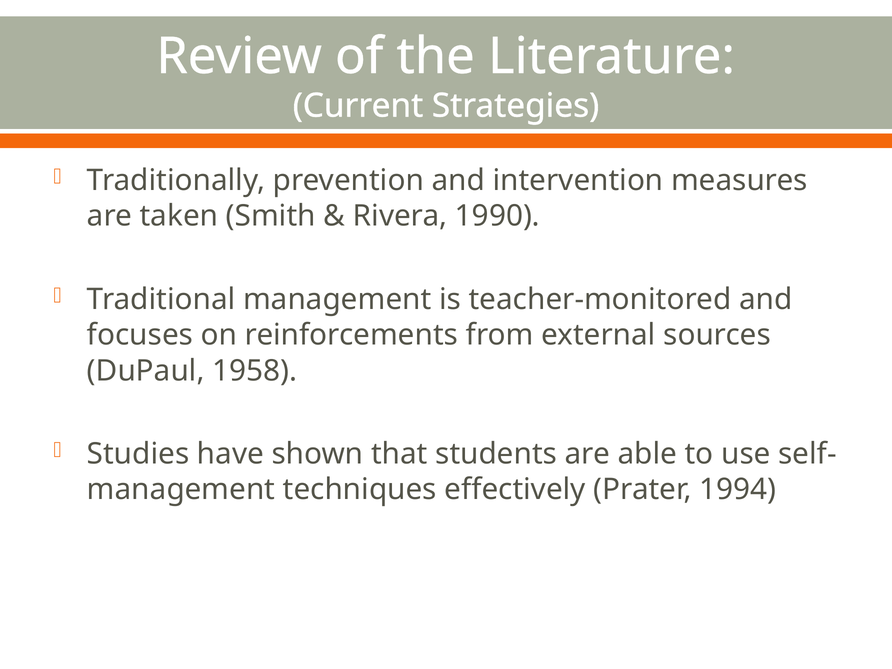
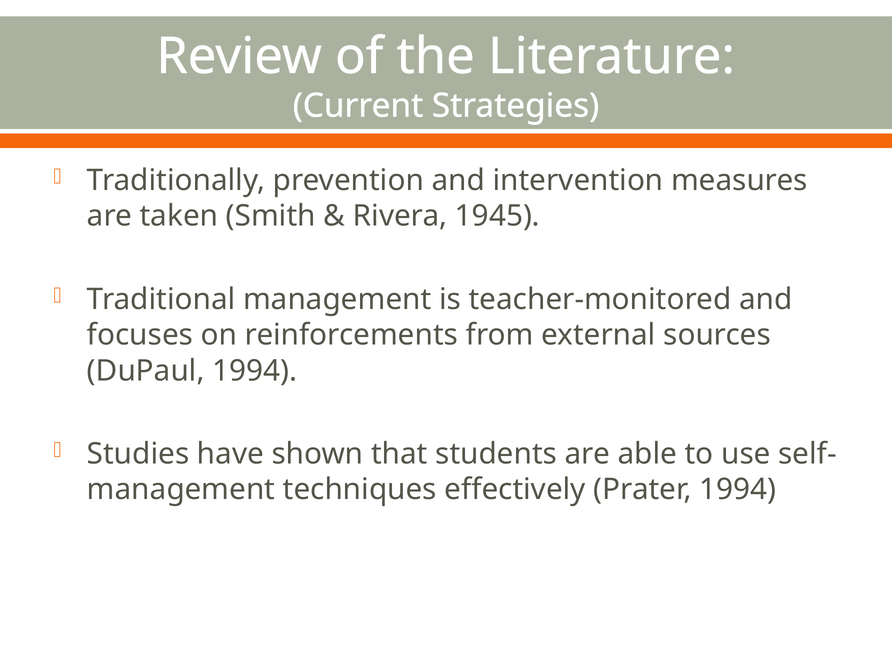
1990: 1990 -> 1945
DuPaul 1958: 1958 -> 1994
